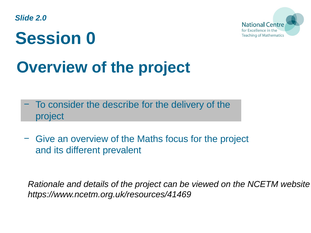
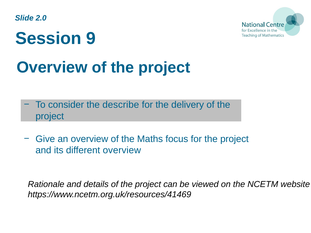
0: 0 -> 9
different prevalent: prevalent -> overview
